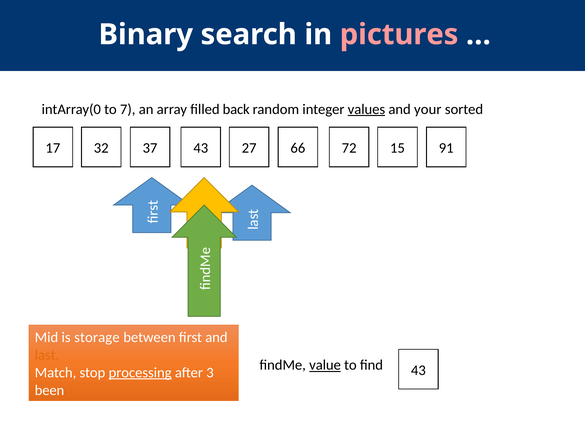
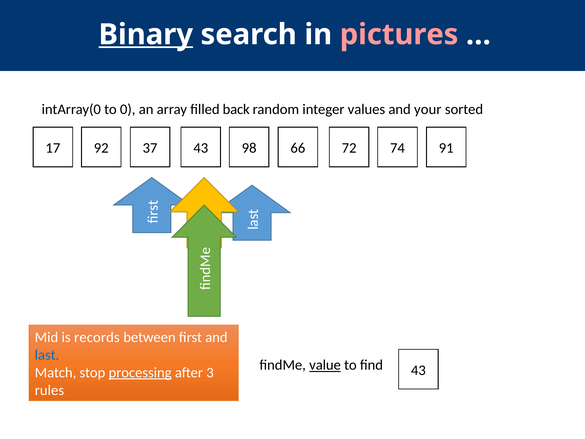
Binary underline: none -> present
7: 7 -> 0
values underline: present -> none
32: 32 -> 92
27: 27 -> 98
15: 15 -> 74
storage: storage -> records
last colour: orange -> blue
been: been -> rules
